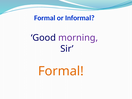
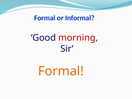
morning colour: purple -> red
